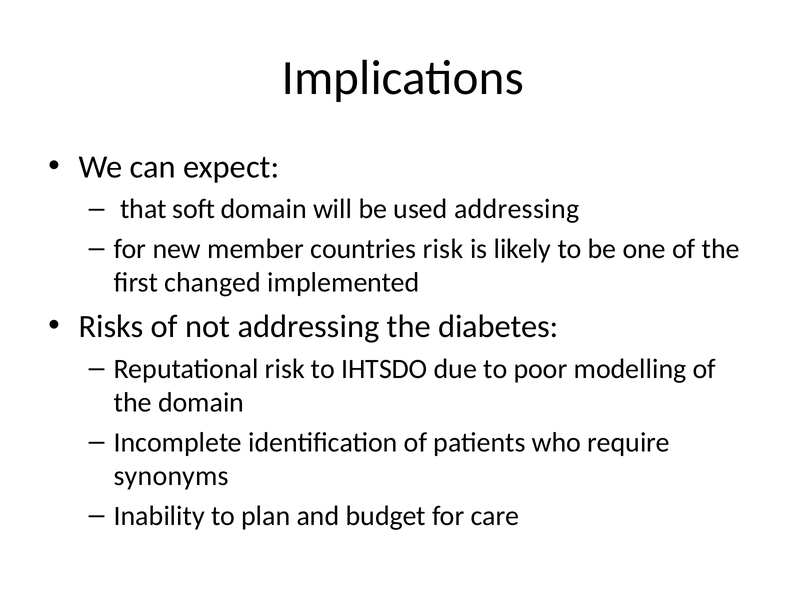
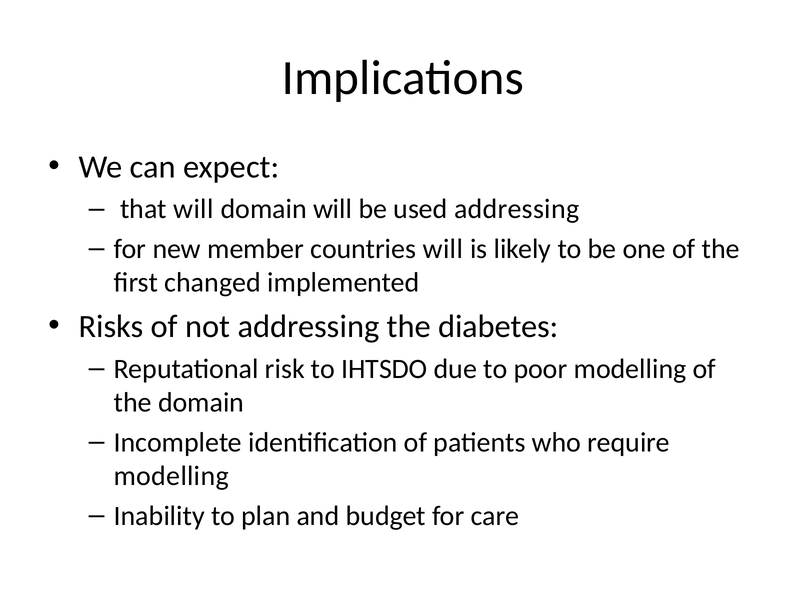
that soft: soft -> will
countries risk: risk -> will
synonyms at (171, 476): synonyms -> modelling
